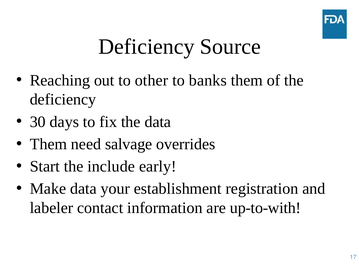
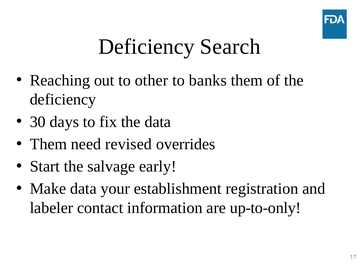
Source: Source -> Search
salvage: salvage -> revised
include: include -> salvage
up-to-with: up-to-with -> up-to-only
